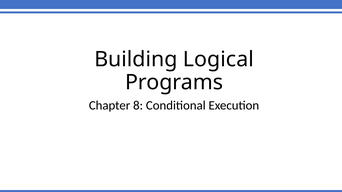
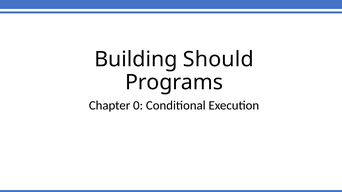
Logical: Logical -> Should
8: 8 -> 0
